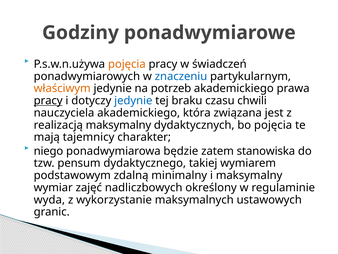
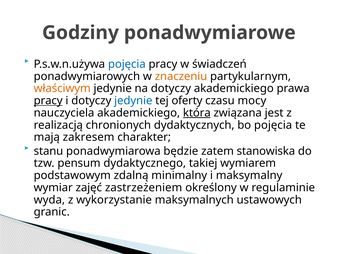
pojęcia at (127, 64) colour: orange -> blue
znaczeniu colour: blue -> orange
na potrzeb: potrzeb -> dotyczy
braku: braku -> oferty
chwili: chwili -> mocy
która underline: none -> present
realizacją maksymalny: maksymalny -> chronionych
tajemnicy: tajemnicy -> zakresem
niego: niego -> stanu
nadliczbowych: nadliczbowych -> zastrzeżeniem
